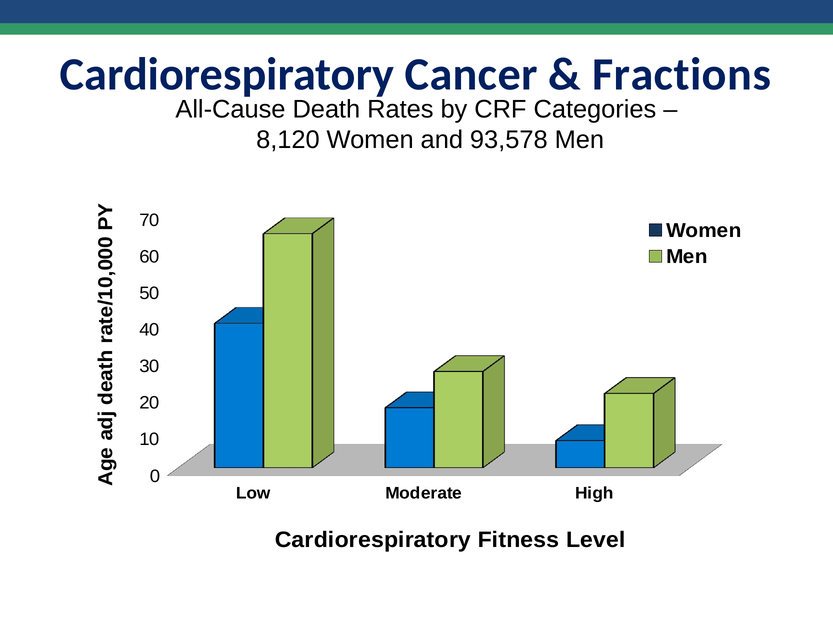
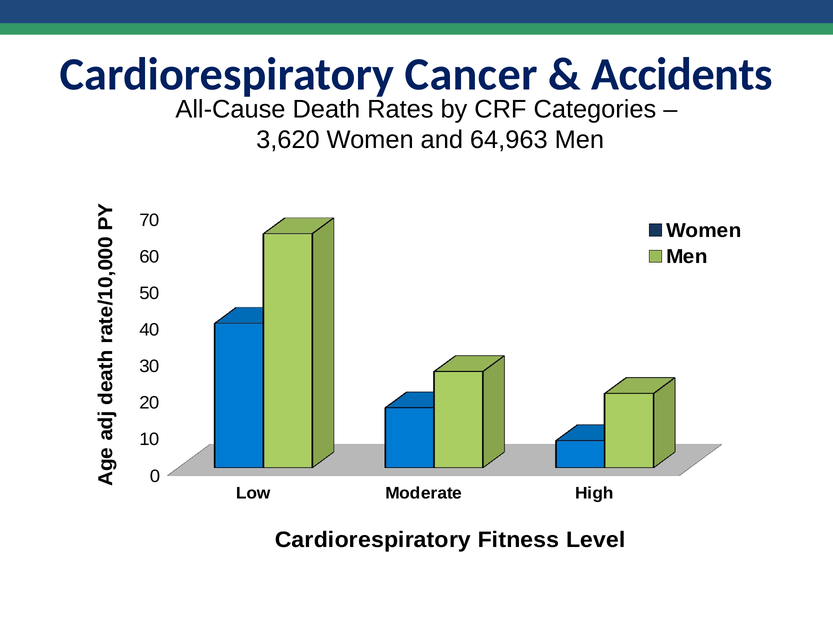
Fractions: Fractions -> Accidents
8,120: 8,120 -> 3,620
93,578: 93,578 -> 64,963
